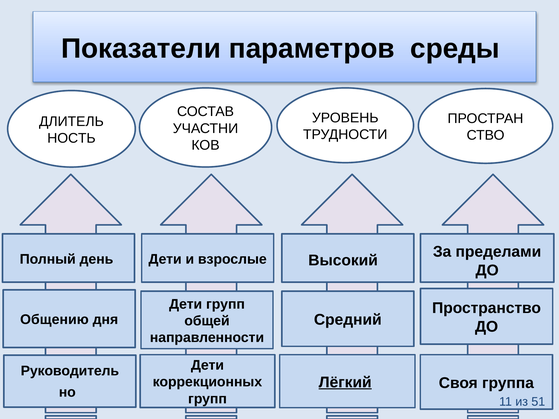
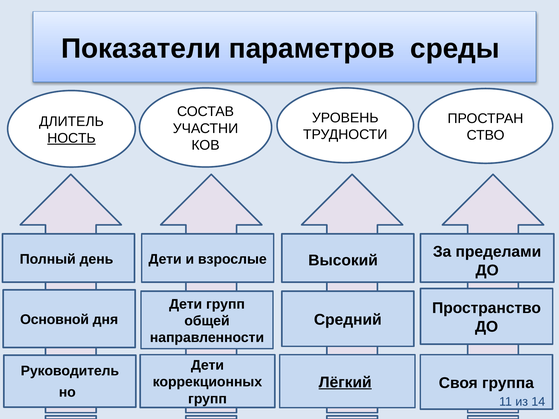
НОСТЬ underline: none -> present
Общению: Общению -> Основной
51: 51 -> 14
